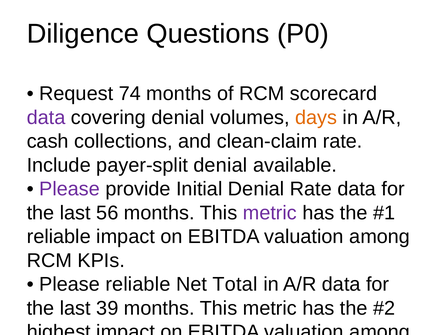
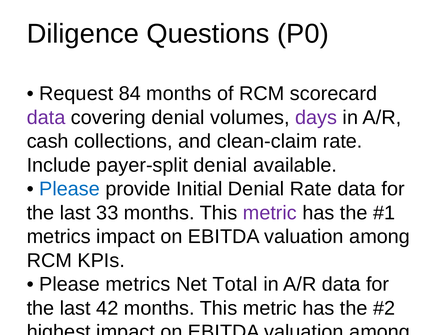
74: 74 -> 84
days colour: orange -> purple
Please at (70, 189) colour: purple -> blue
56: 56 -> 33
reliable at (59, 237): reliable -> metrics
Please reliable: reliable -> metrics
39: 39 -> 42
